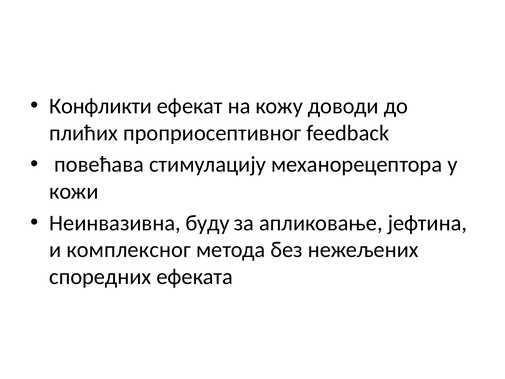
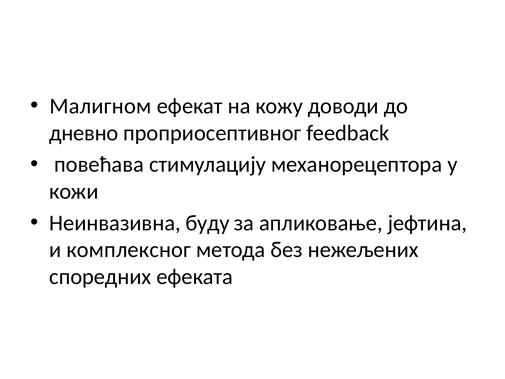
Конфликти: Конфликти -> Малигном
плићих: плићих -> дневно
